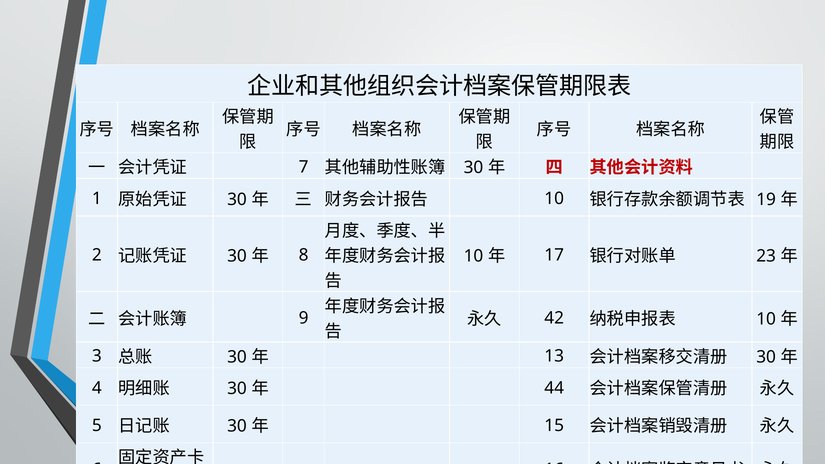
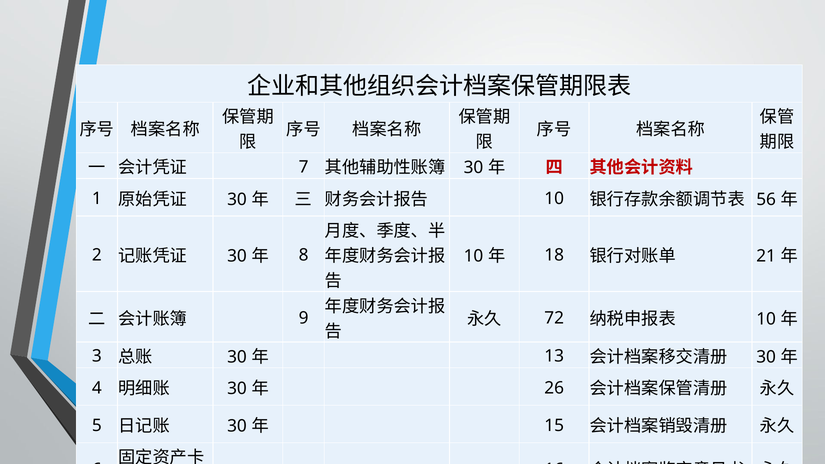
19: 19 -> 56
17: 17 -> 18
23: 23 -> 21
42: 42 -> 72
44: 44 -> 26
